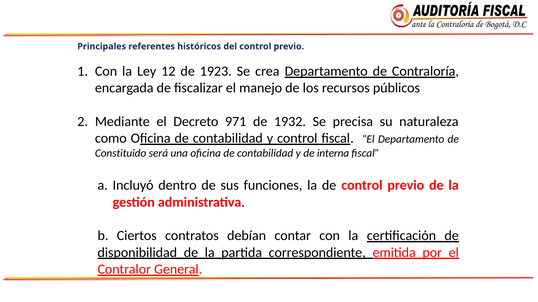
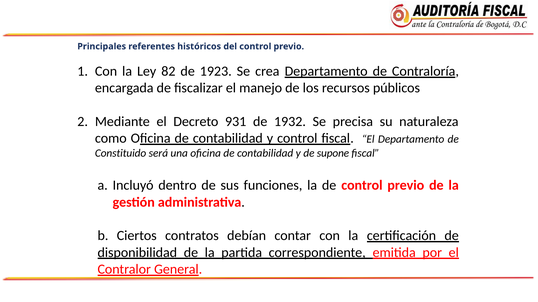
12: 12 -> 82
971: 971 -> 931
interna: interna -> supone
